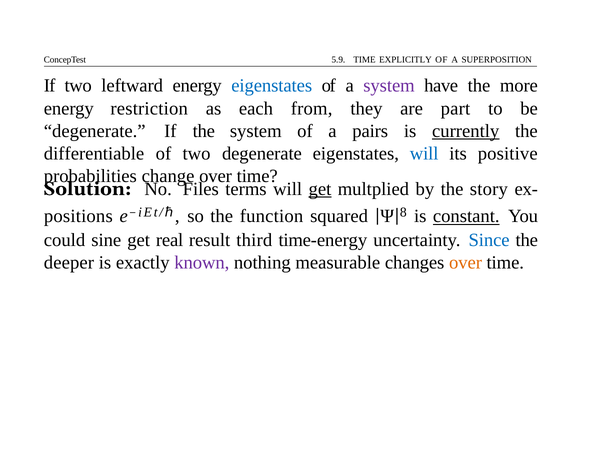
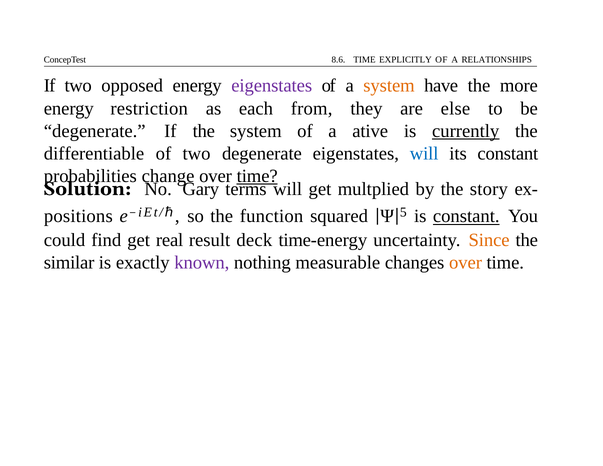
5.9: 5.9 -> 8.6
SUPERPOSITION: SUPERPOSITION -> RELATIONSHIPS
leftward: leftward -> opposed
eigenstates at (272, 86) colour: blue -> purple
system at (389, 86) colour: purple -> orange
part: part -> else
pairs: pairs -> ative
its positive: positive -> constant
time at (257, 176) underline: none -> present
Files: Files -> Gary
get at (320, 189) underline: present -> none
8: 8 -> 5
sine: sine -> find
third: third -> deck
Since colour: blue -> orange
deeper: deeper -> similar
